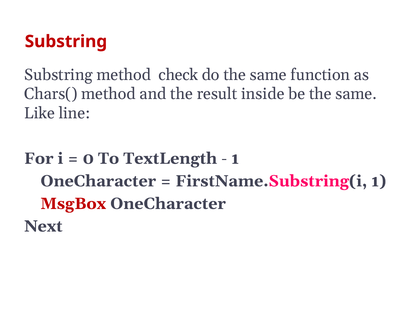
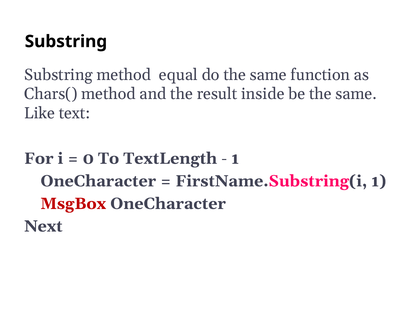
Substring at (66, 41) colour: red -> black
check: check -> equal
line: line -> text
